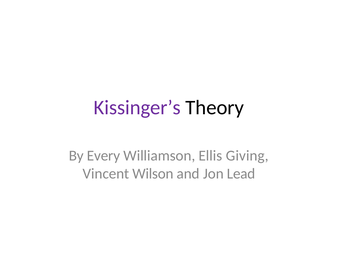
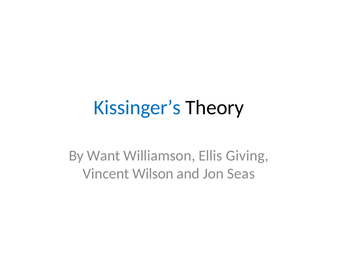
Kissinger’s colour: purple -> blue
Every: Every -> Want
Lead: Lead -> Seas
